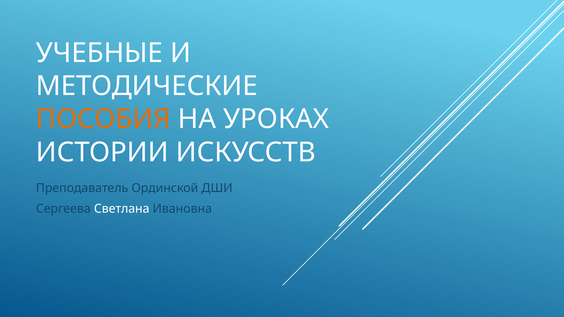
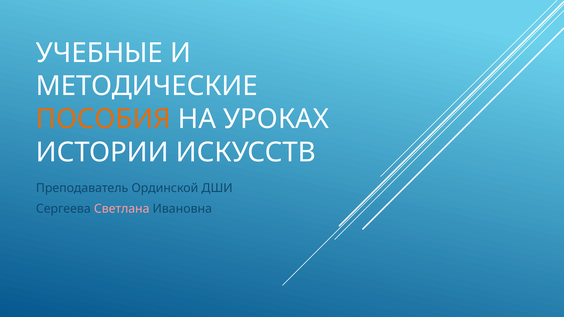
Светлана colour: white -> pink
